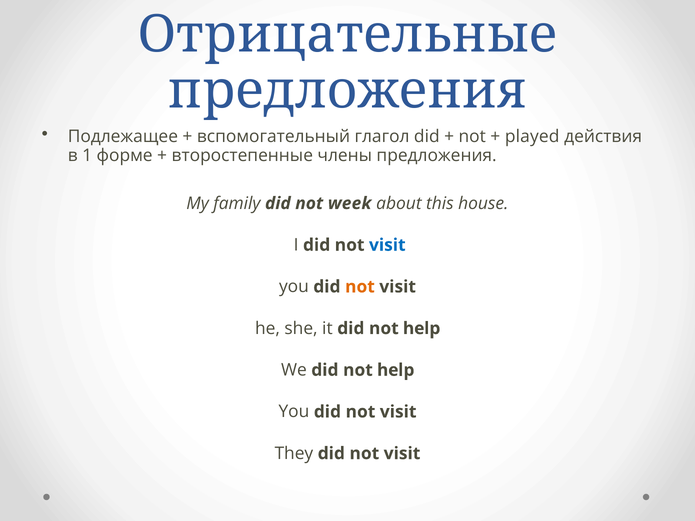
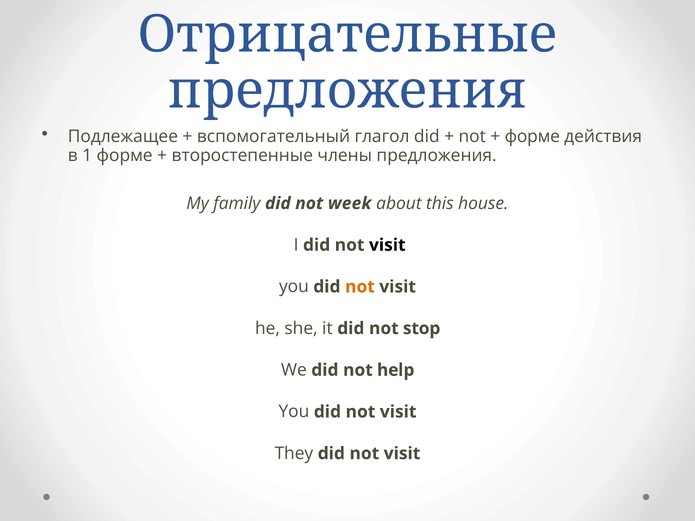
played at (532, 137): played -> форме
visit at (387, 245) colour: blue -> black
it did not help: help -> stop
